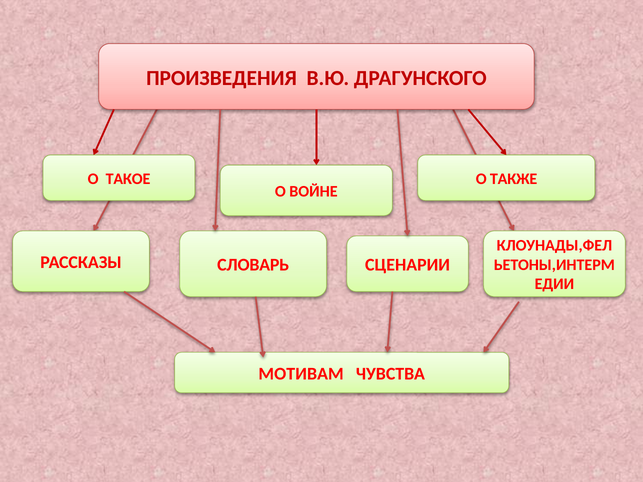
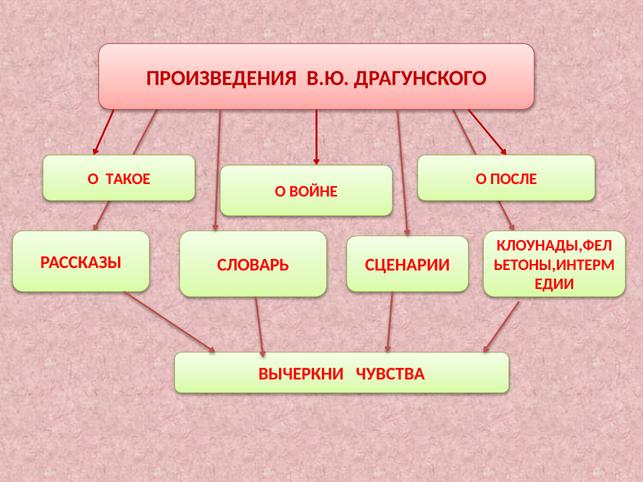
ТАКЖЕ: ТАКЖЕ -> ПОСЛЕ
МОТИВАМ: МОТИВАМ -> ВЫЧЕРКНИ
